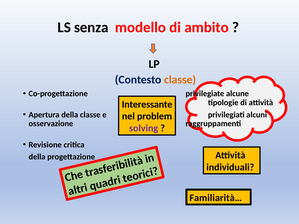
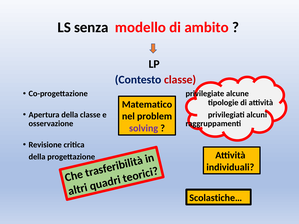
classe at (180, 80) colour: orange -> red
Interessante: Interessante -> Matematico
Familiarità…: Familiarità… -> Scolastiche…
